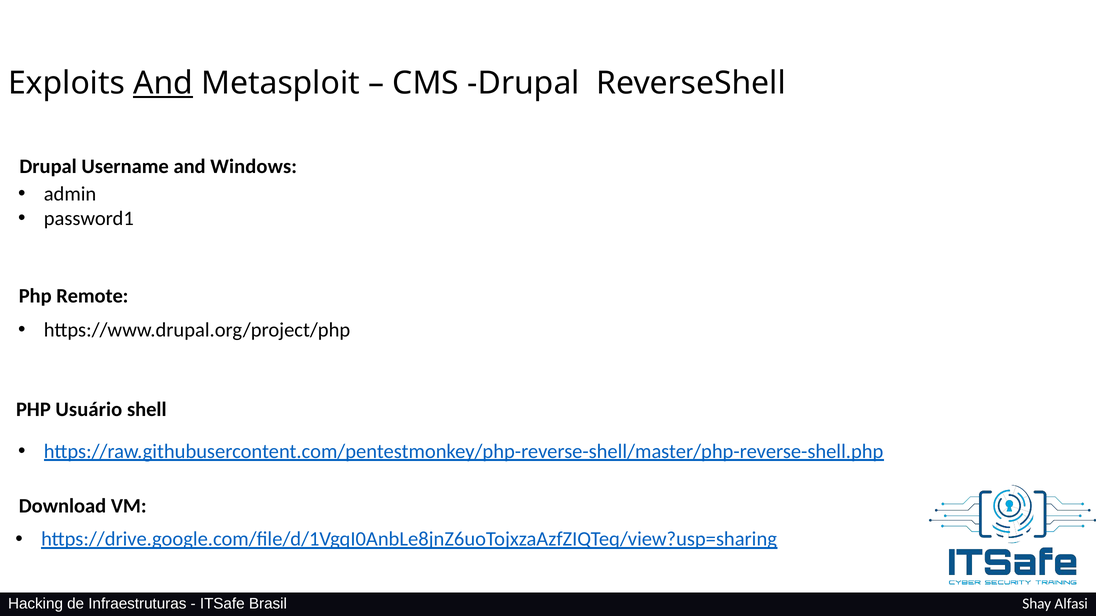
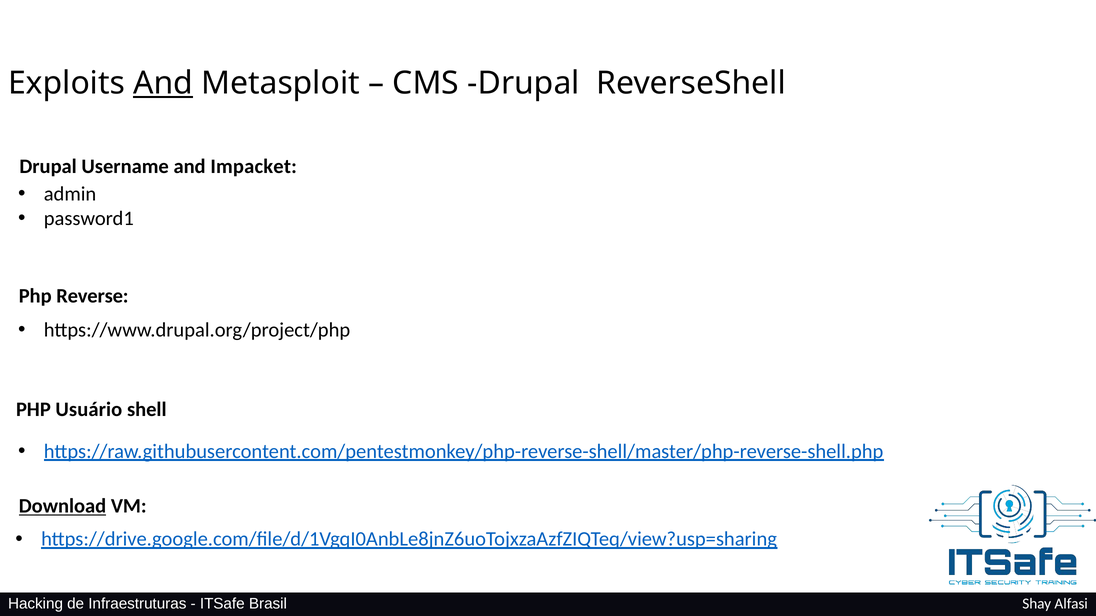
Windows: Windows -> Impacket
Remote: Remote -> Reverse
Download underline: none -> present
